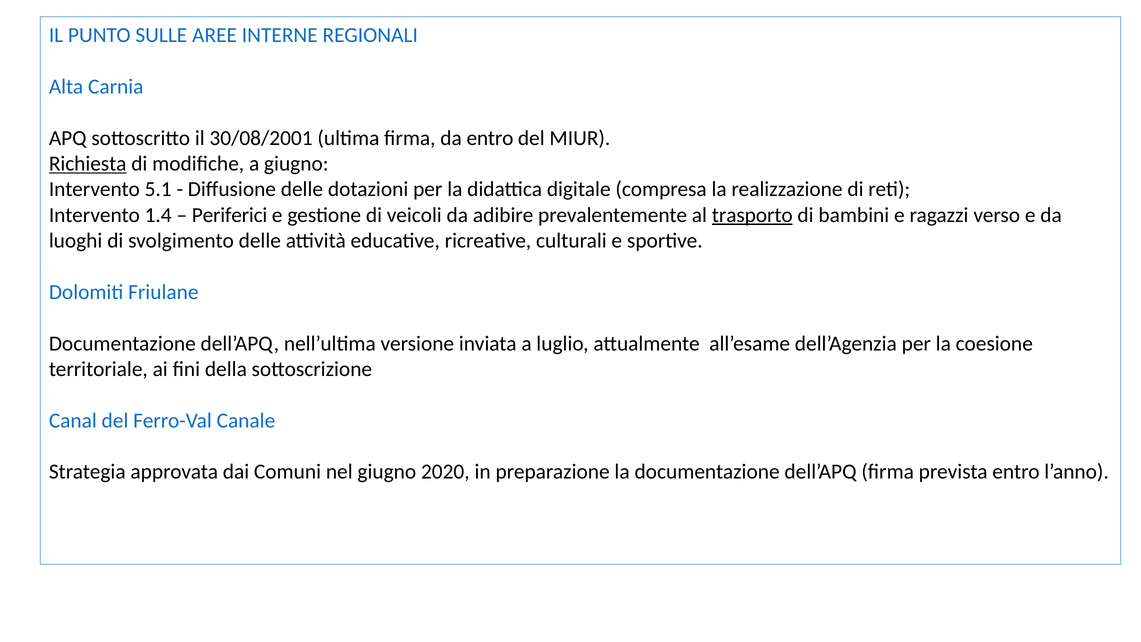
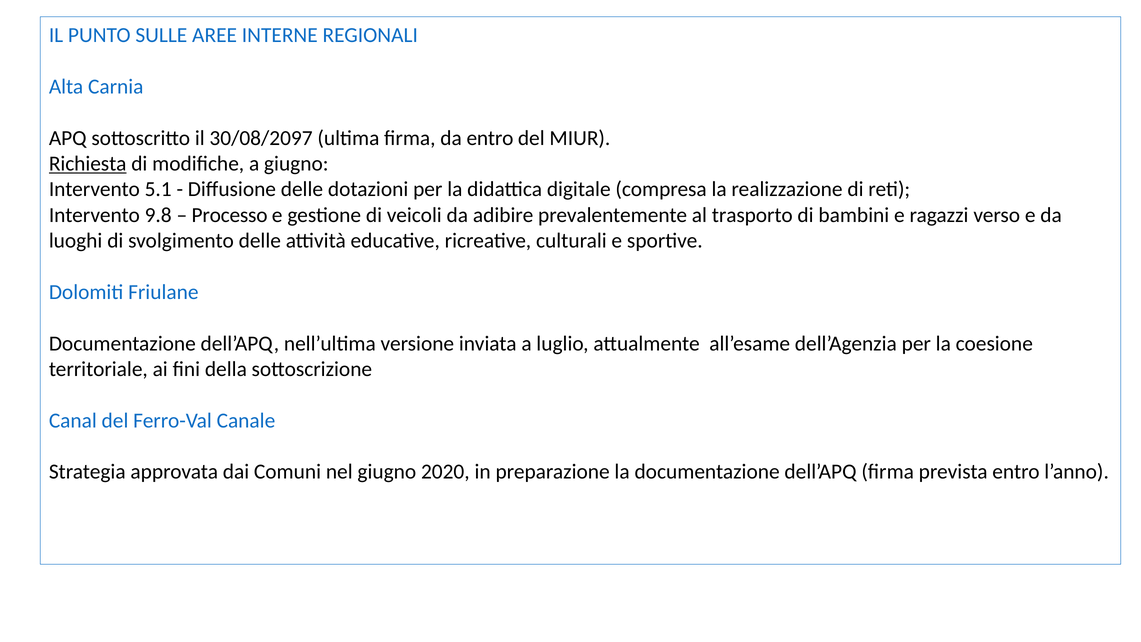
30/08/2001: 30/08/2001 -> 30/08/2097
1.4: 1.4 -> 9.8
Periferici: Periferici -> Processo
trasporto underline: present -> none
